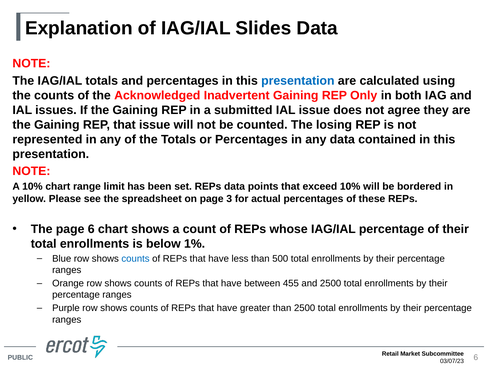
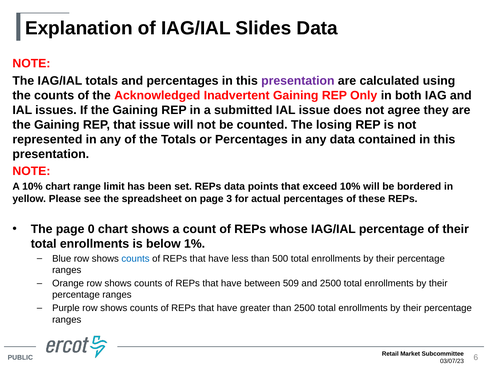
presentation at (298, 81) colour: blue -> purple
page 6: 6 -> 0
455: 455 -> 509
